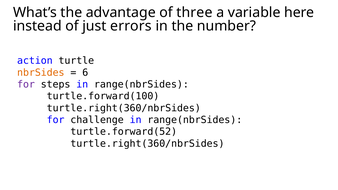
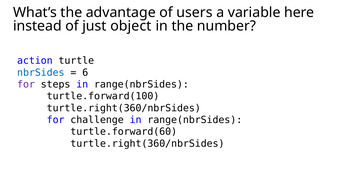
three: three -> users
errors: errors -> object
nbrSides colour: orange -> blue
turtle.forward(52: turtle.forward(52 -> turtle.forward(60
